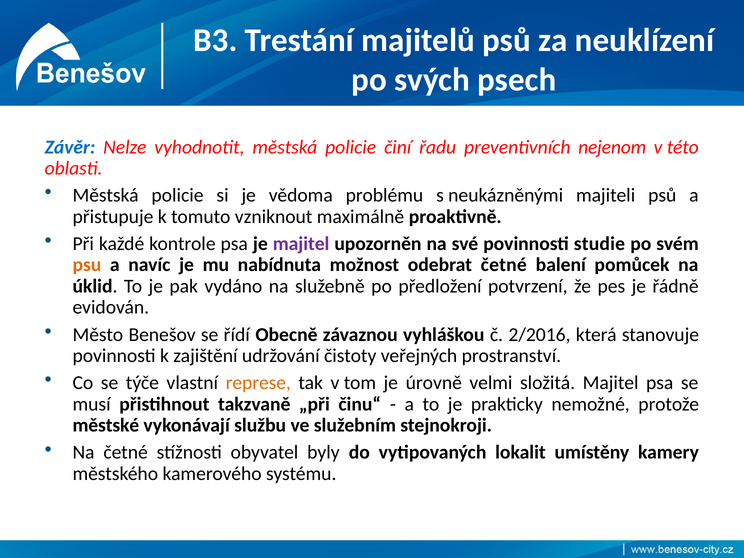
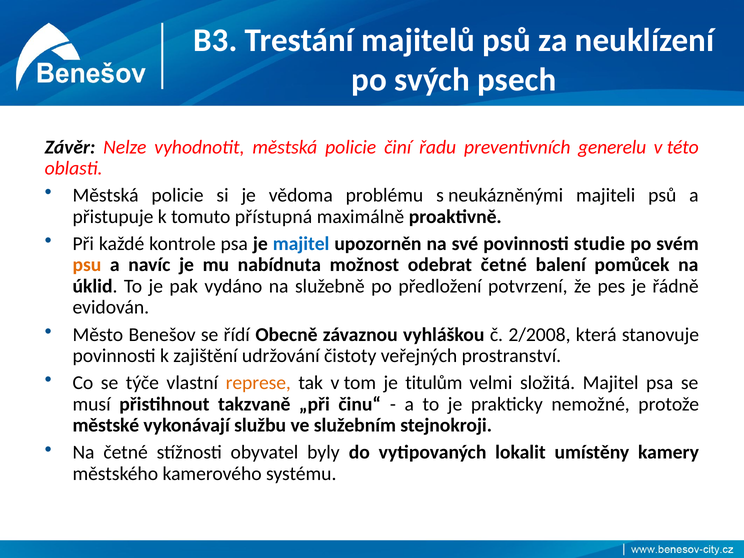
Závěr colour: blue -> black
nejenom: nejenom -> generelu
vzniknout: vzniknout -> přístupná
majitel at (301, 244) colour: purple -> blue
2/2016: 2/2016 -> 2/2008
úrovně: úrovně -> titulům
